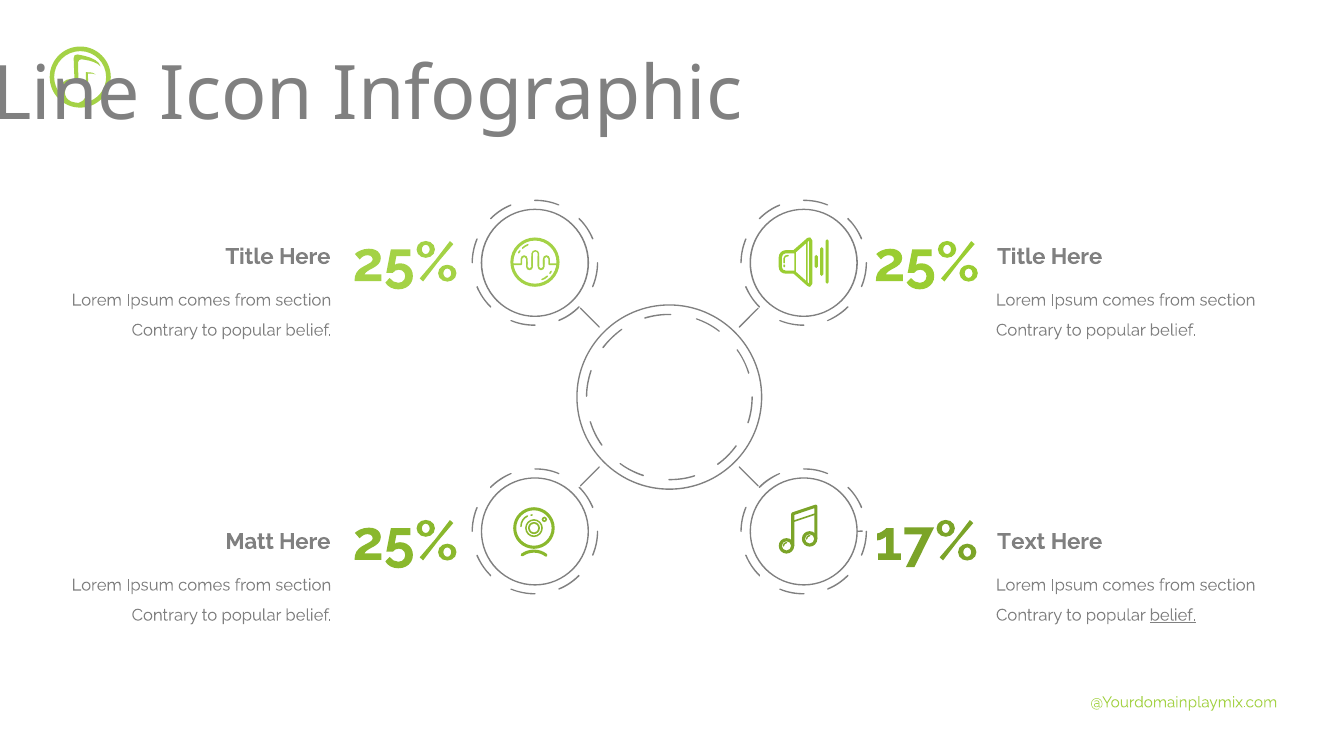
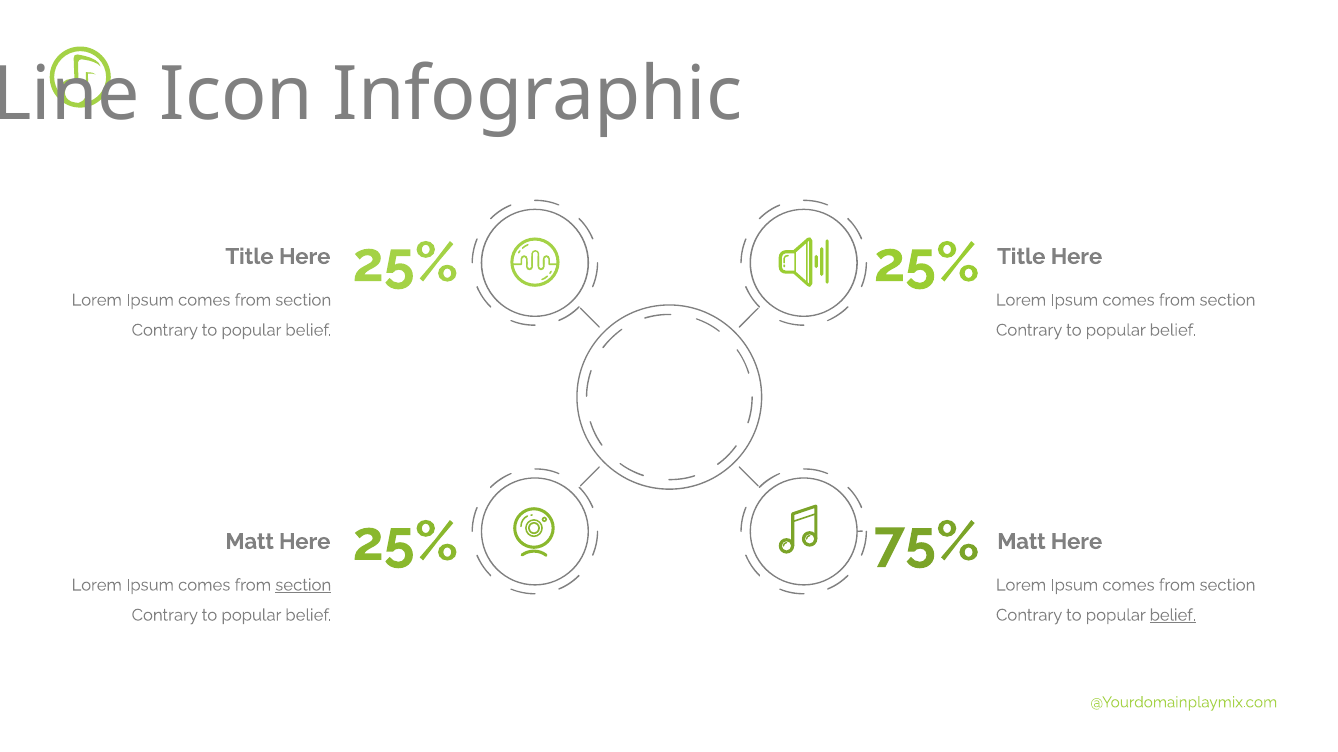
17%: 17% -> 75%
Text at (1021, 542): Text -> Matt
section at (303, 585) underline: none -> present
